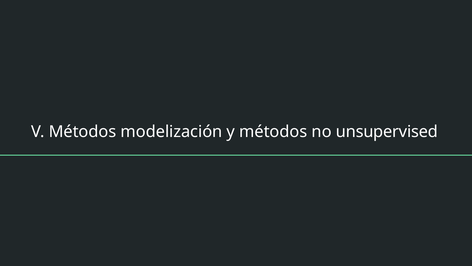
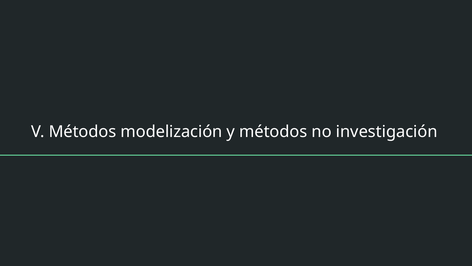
unsupervised: unsupervised -> investigación
